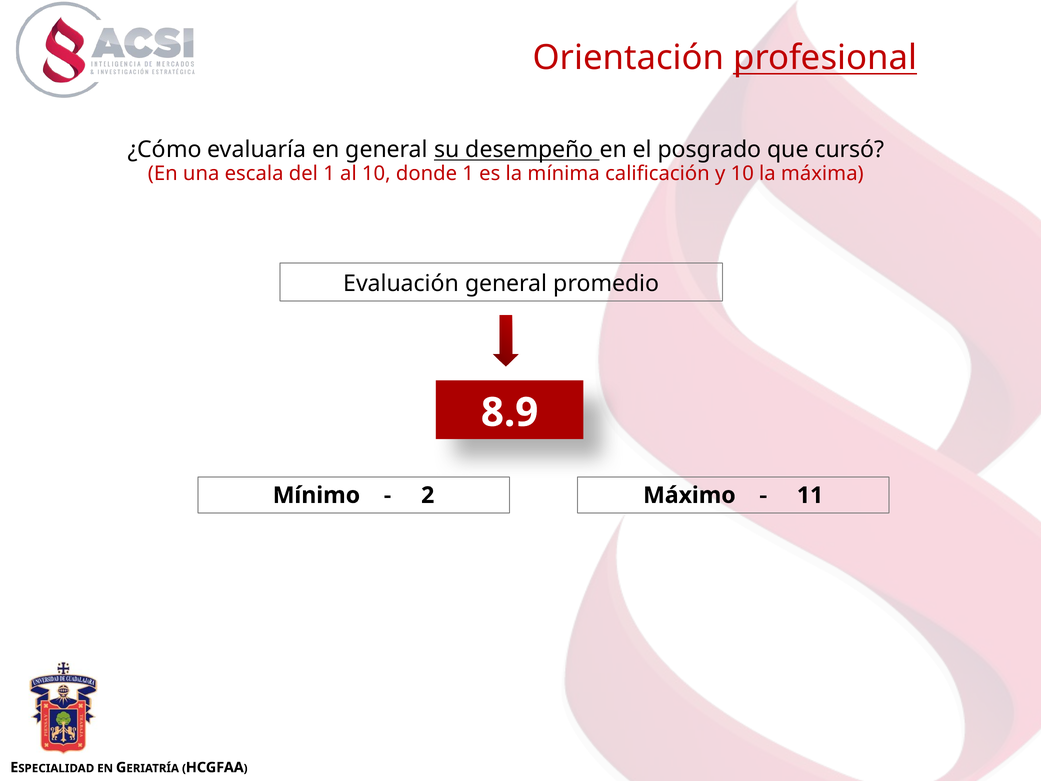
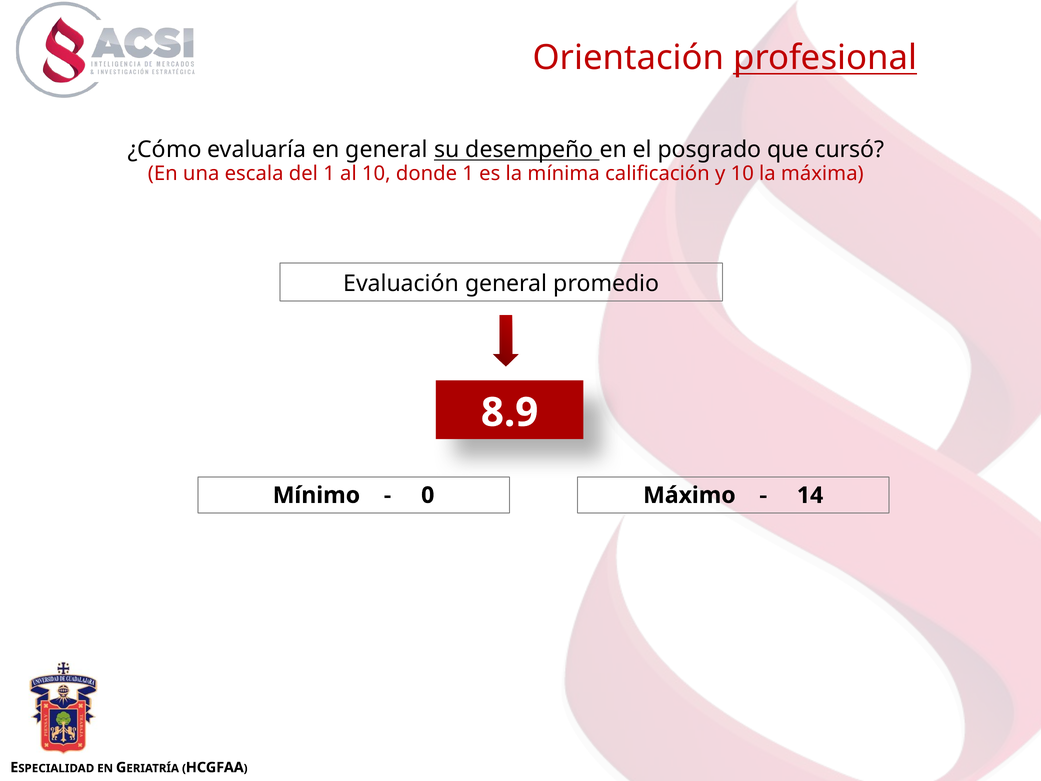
2: 2 -> 0
11: 11 -> 14
